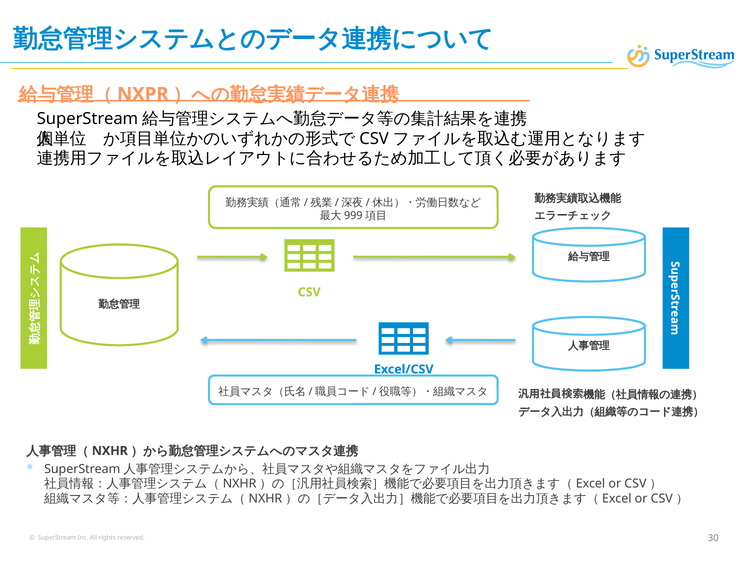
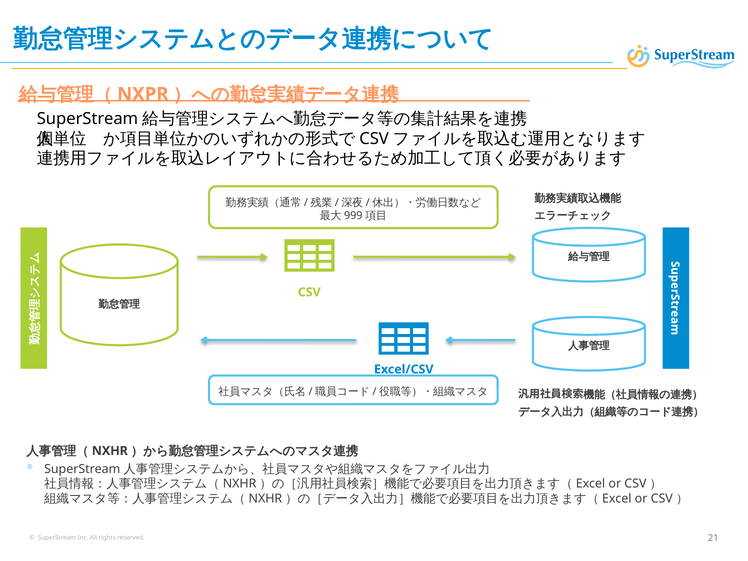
30: 30 -> 21
